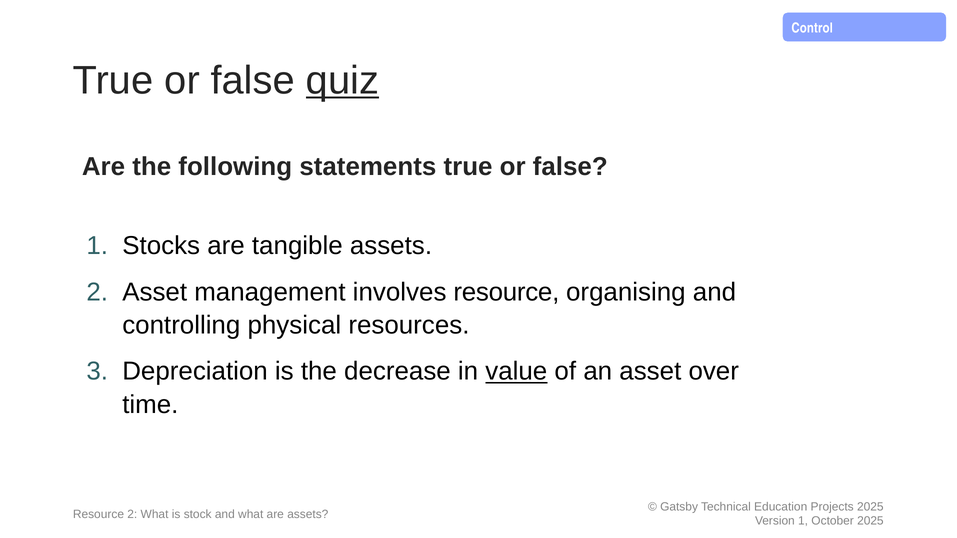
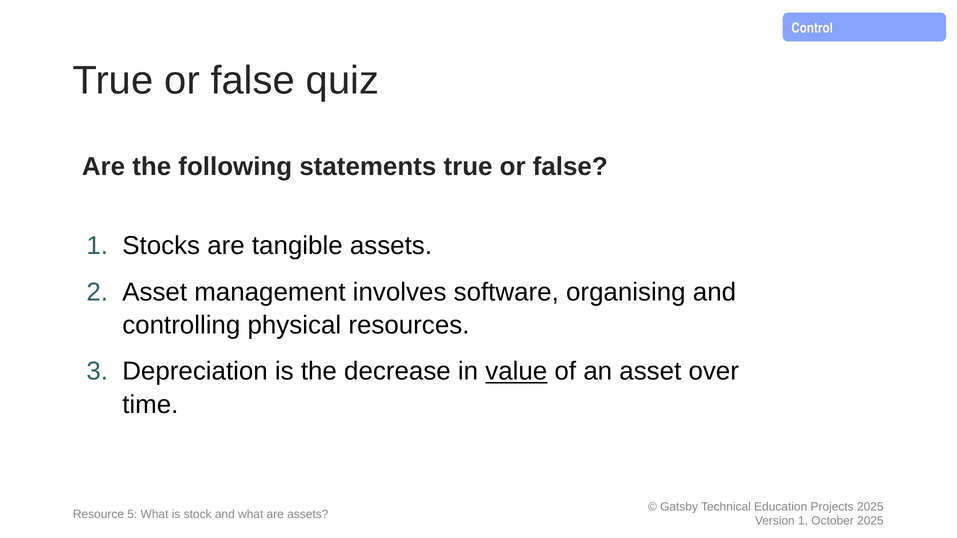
quiz underline: present -> none
involves resource: resource -> software
Resource 2: 2 -> 5
